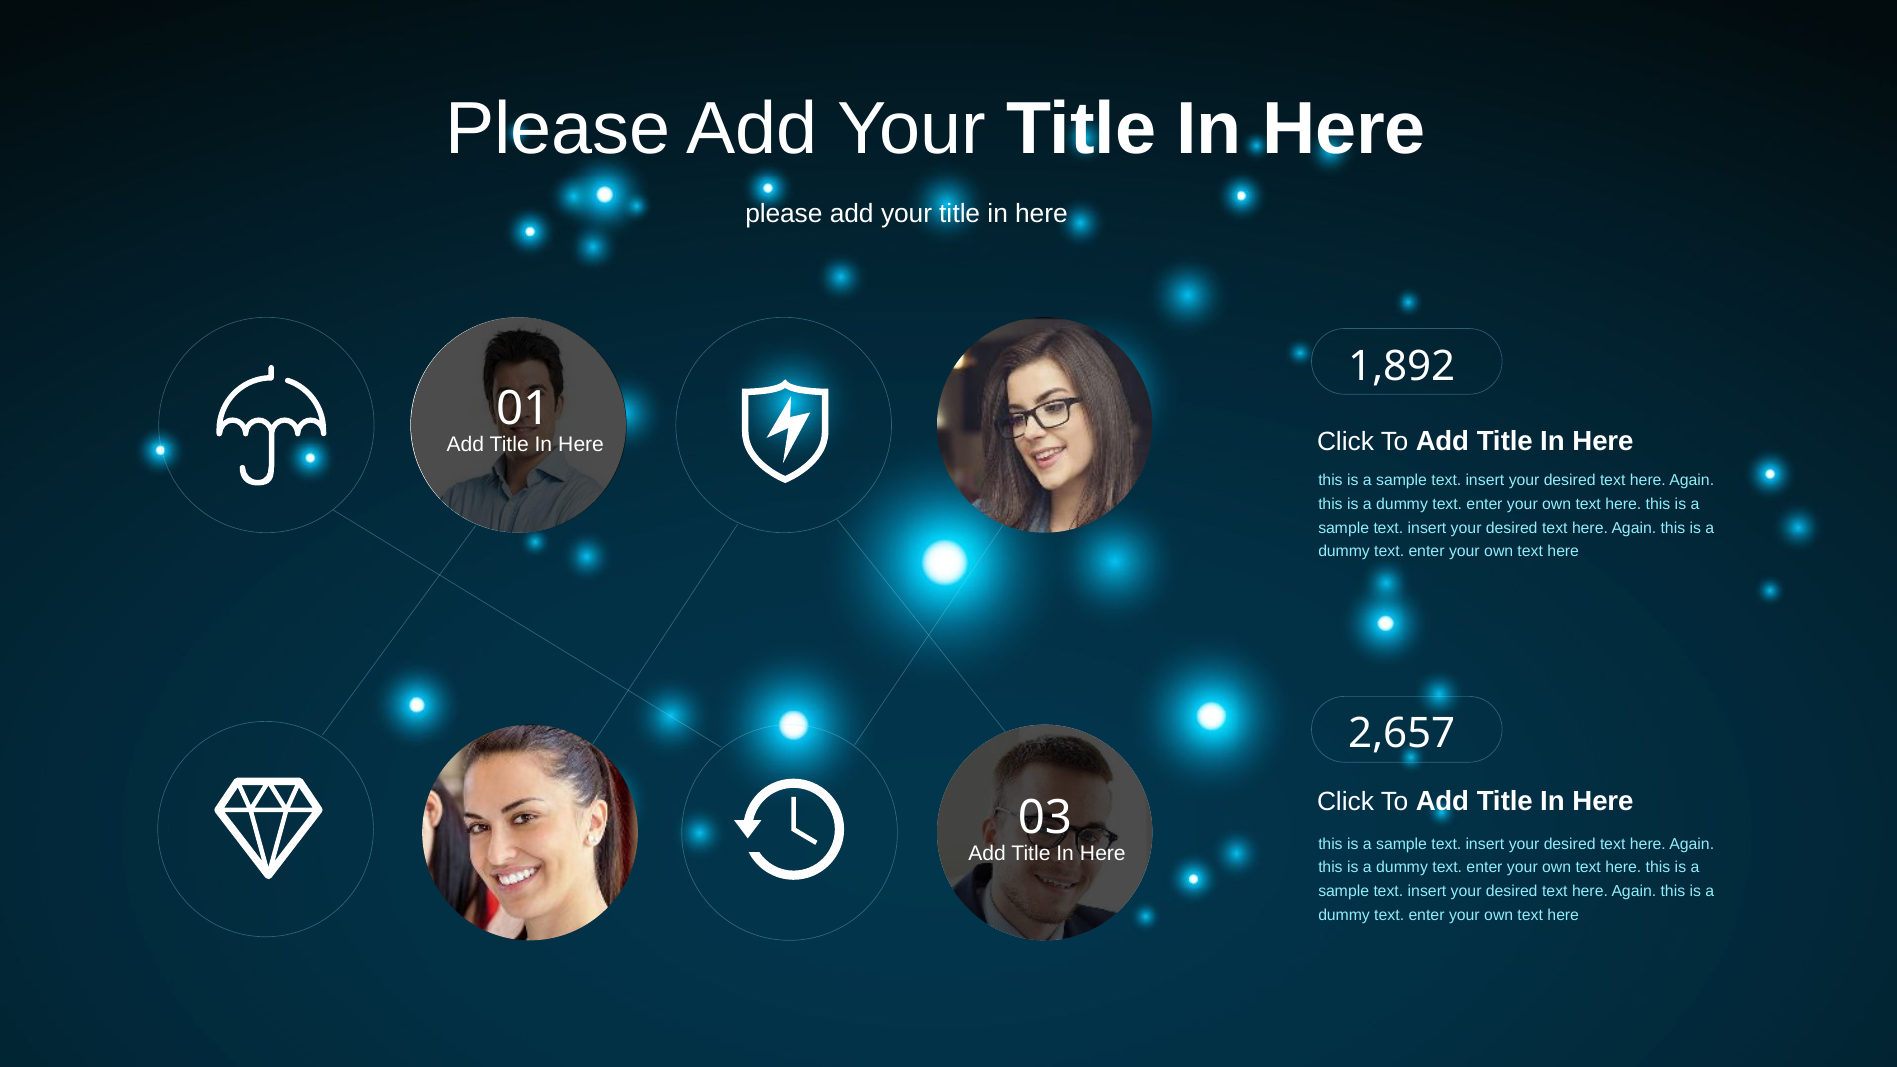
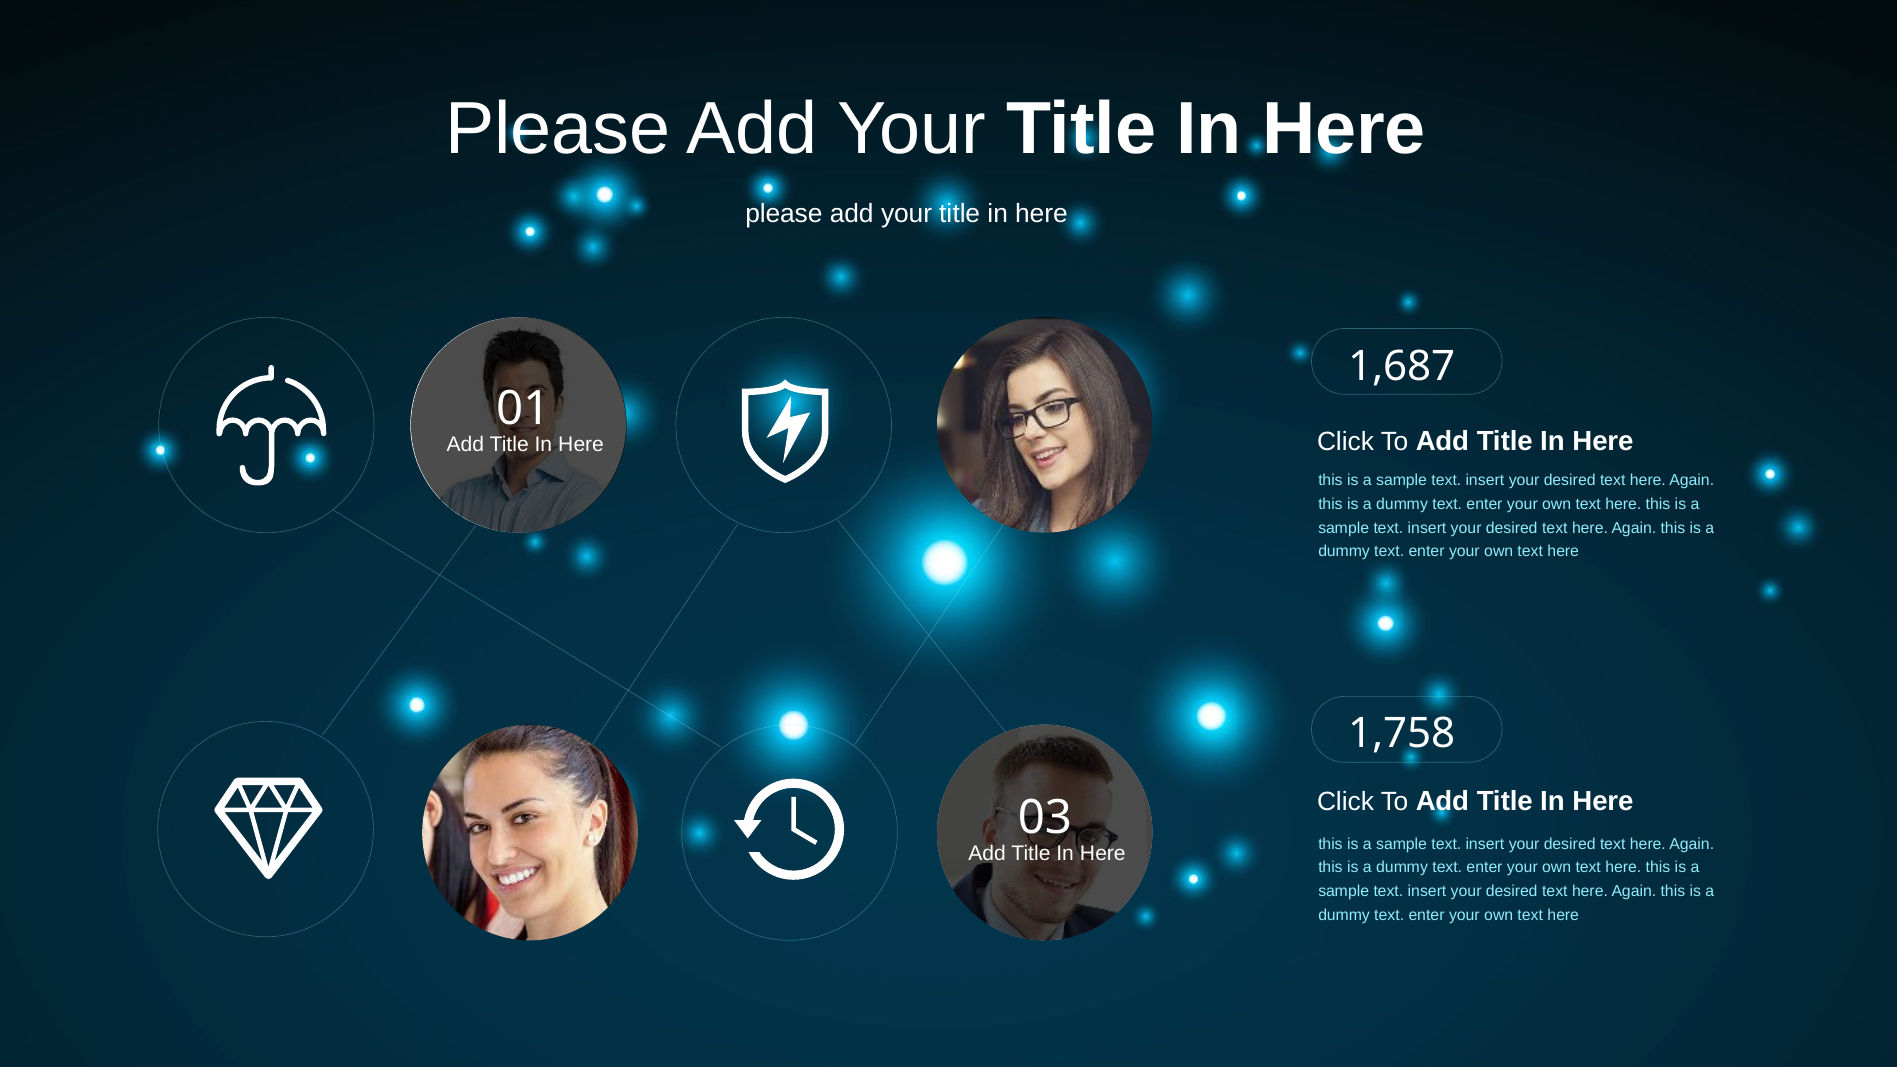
1,892: 1,892 -> 1,687
2,657: 2,657 -> 1,758
